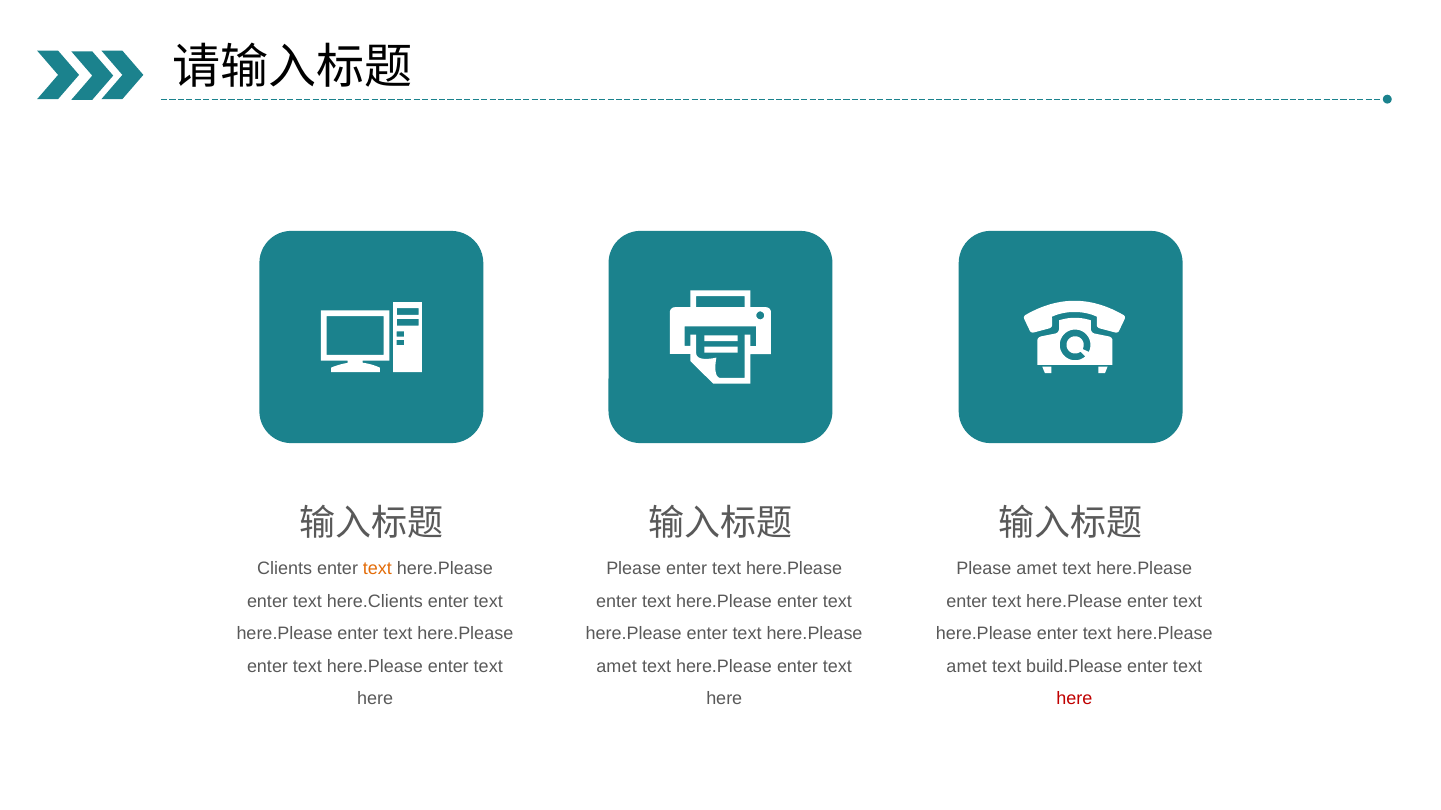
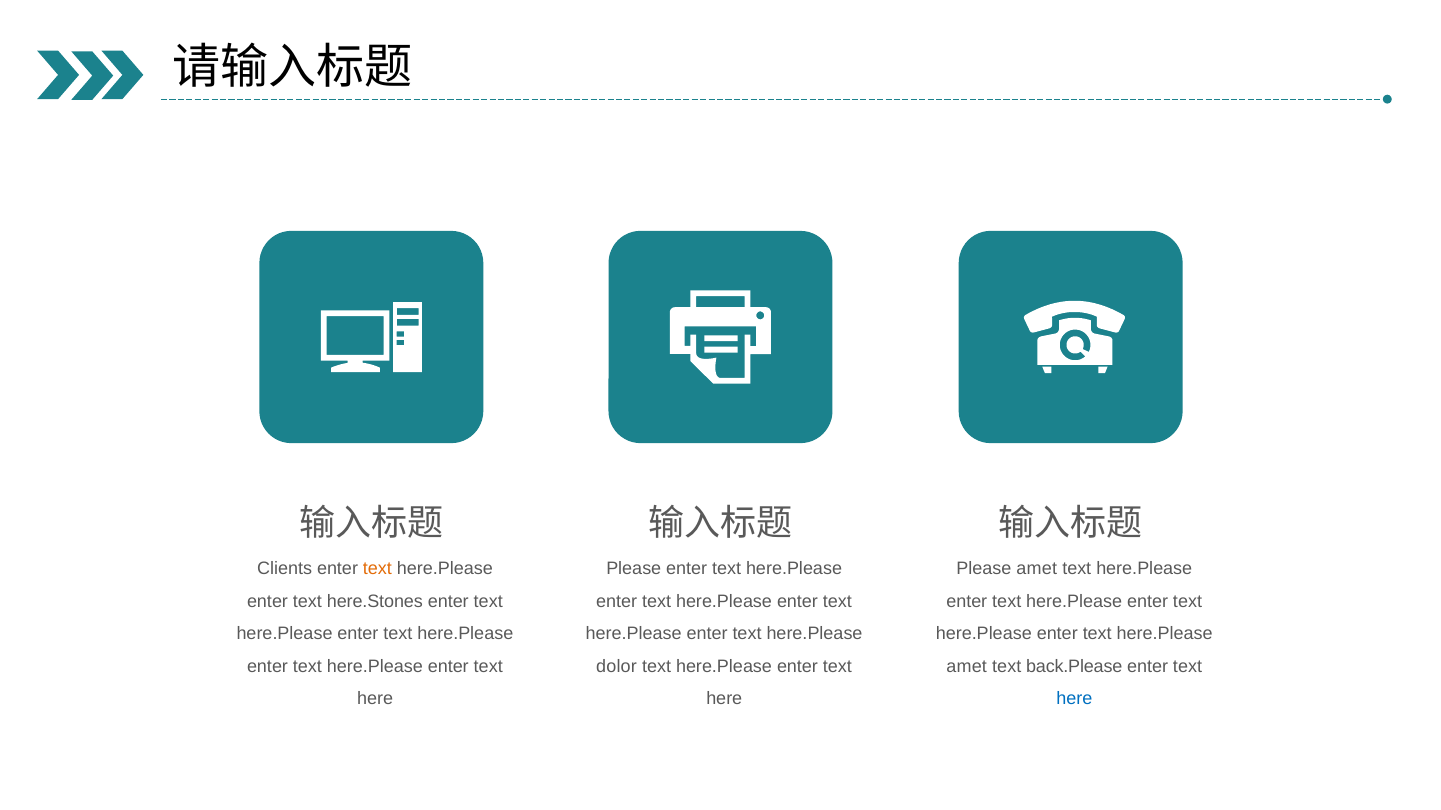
here.Clients: here.Clients -> here.Stones
amet at (617, 667): amet -> dolor
build.Please: build.Please -> back.Please
here at (1074, 699) colour: red -> blue
